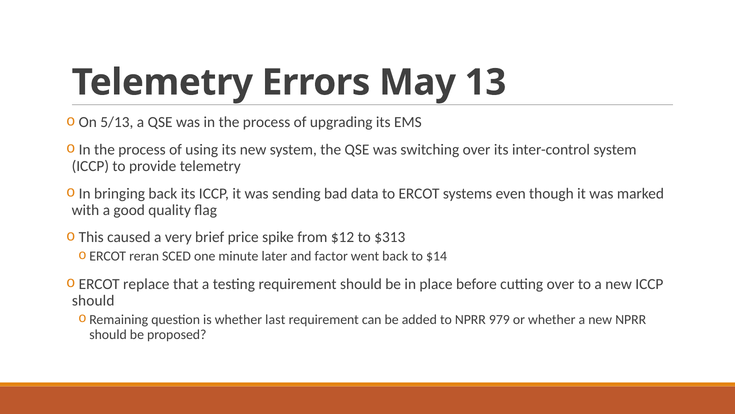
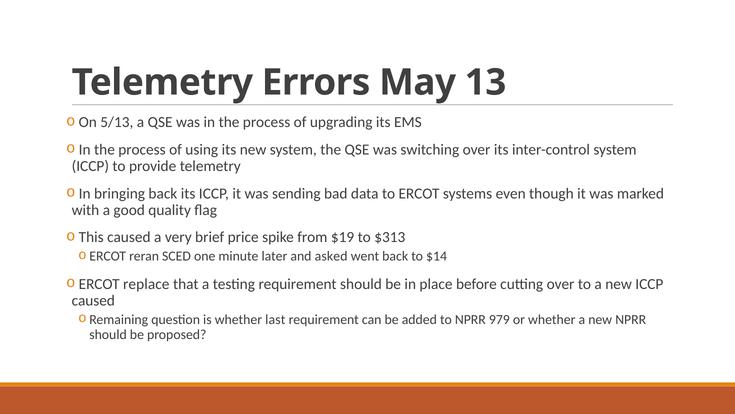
$12: $12 -> $19
factor: factor -> asked
should at (93, 300): should -> caused
